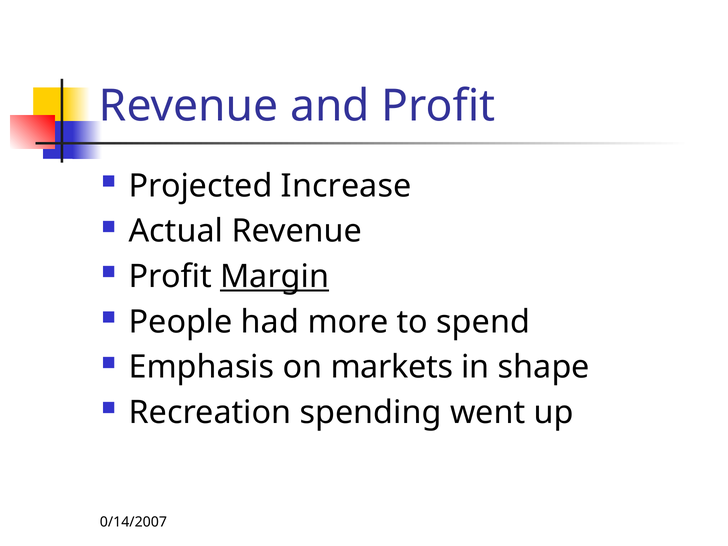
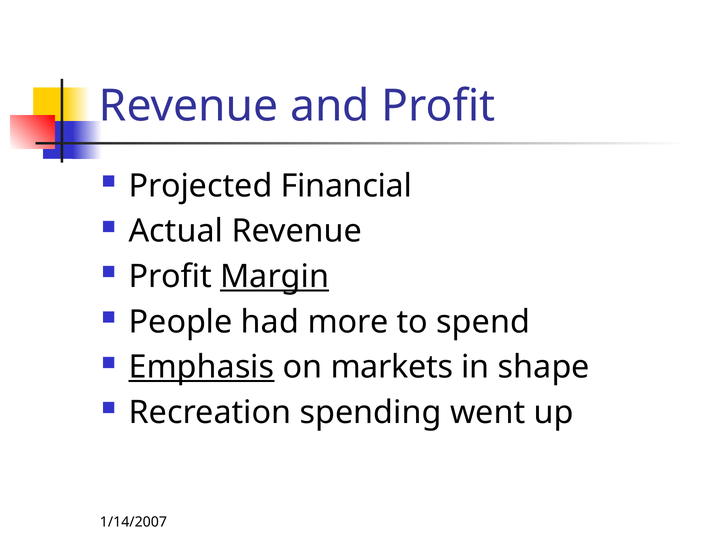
Increase: Increase -> Financial
Emphasis underline: none -> present
0/14/2007: 0/14/2007 -> 1/14/2007
